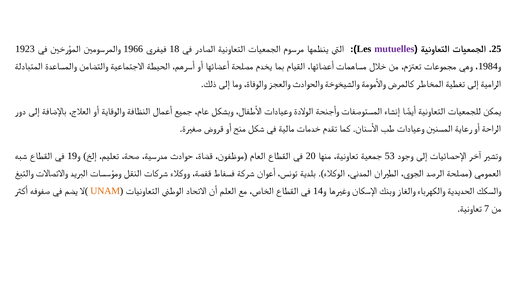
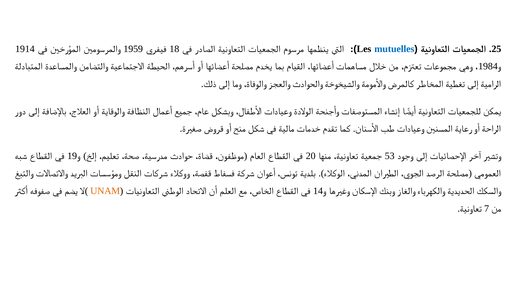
1923: 1923 -> 1914
1966: 1966 -> 1959
mutuelles colour: purple -> blue
